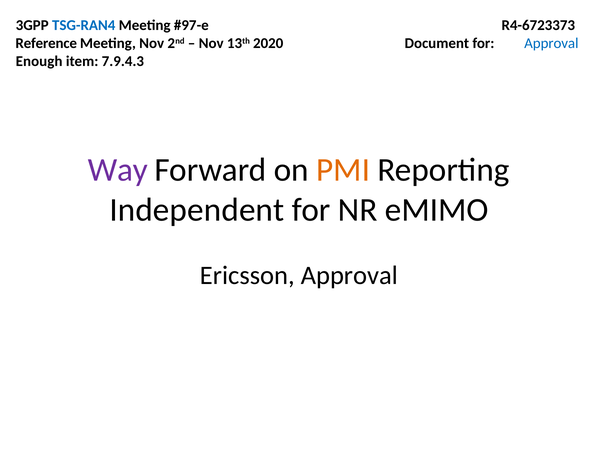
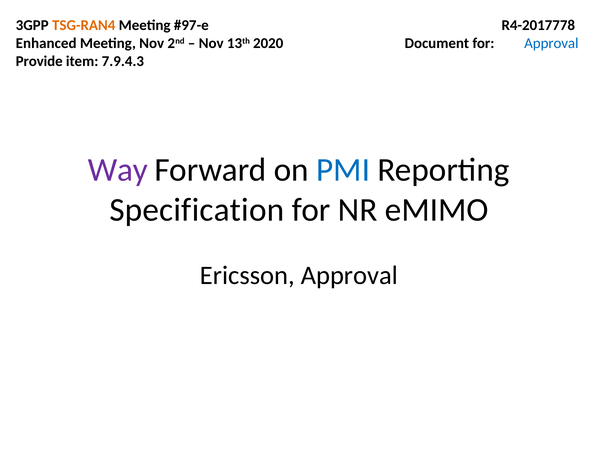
TSG-RAN4 colour: blue -> orange
R4-6723373: R4-6723373 -> R4-2017778
Reference: Reference -> Enhanced
Enough: Enough -> Provide
PMI colour: orange -> blue
Independent: Independent -> Specification
